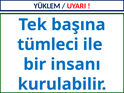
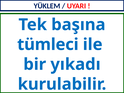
insanı: insanı -> yıkadı
